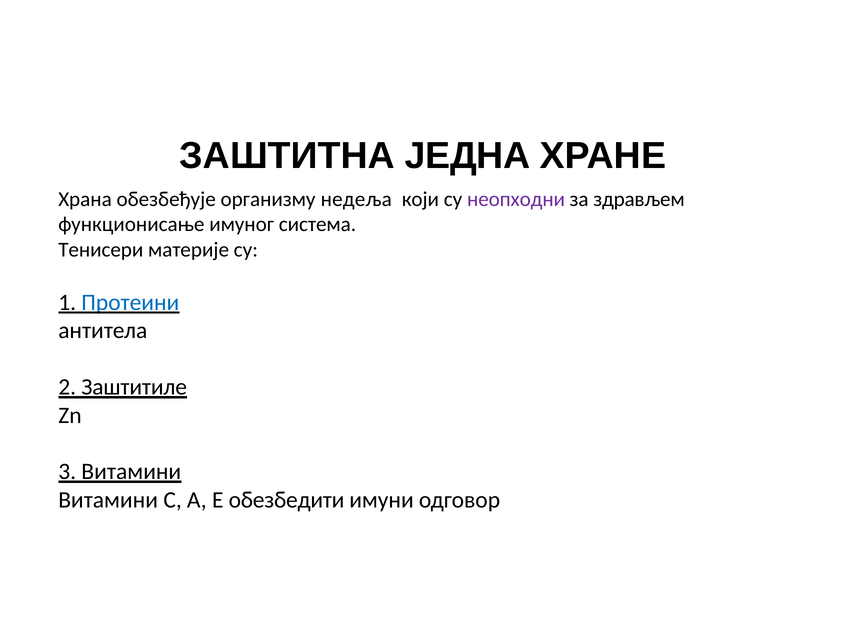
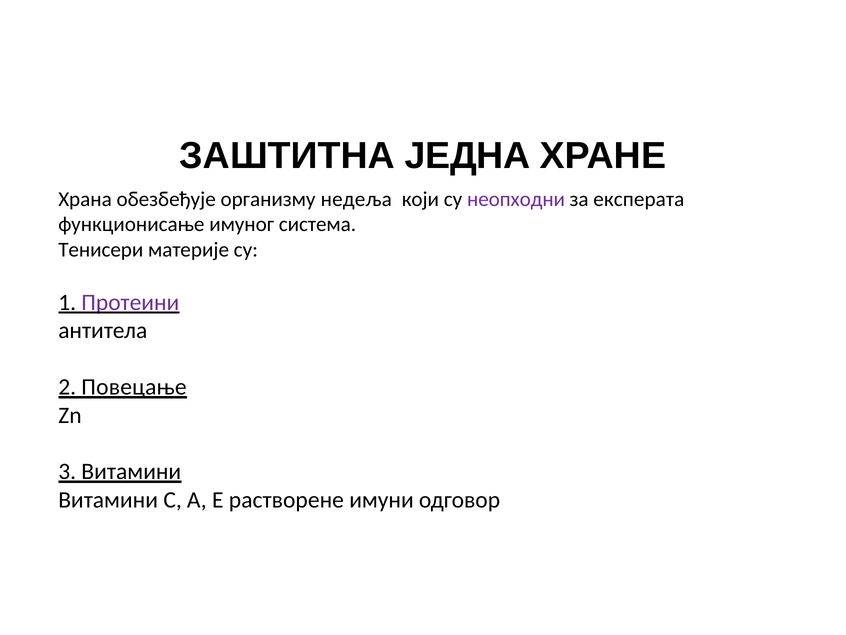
здрављем: здрављем -> експерата
Протеини colour: blue -> purple
Заштитиле: Заштитиле -> Повецање
обезбедити: обезбедити -> растворене
